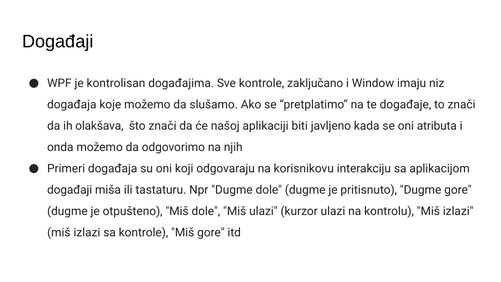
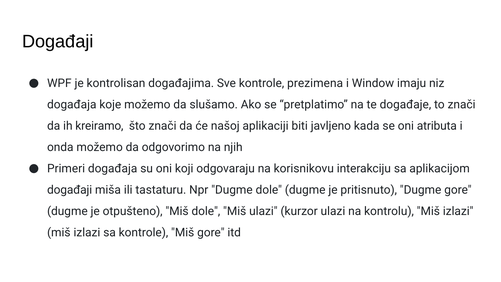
zaključano: zaključano -> prezimena
olakšava: olakšava -> kreiramo
